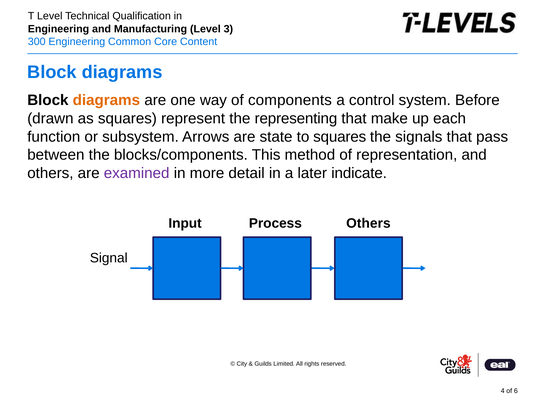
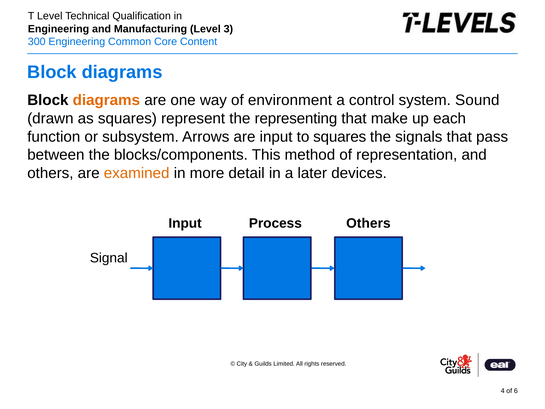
components: components -> environment
Before: Before -> Sound
are state: state -> input
examined colour: purple -> orange
indicate: indicate -> devices
